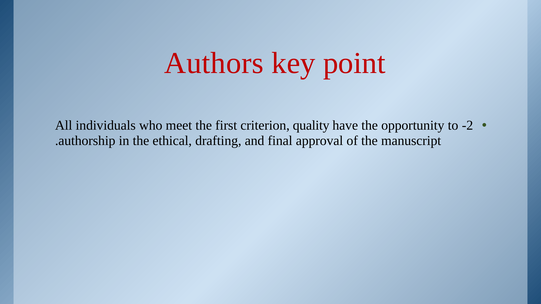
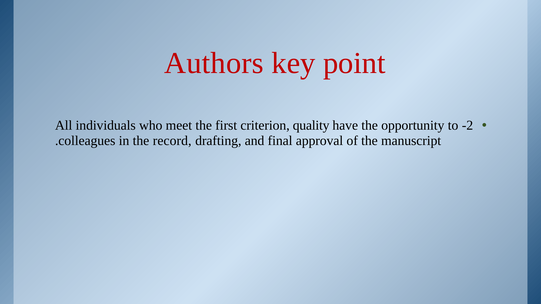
authorship: authorship -> colleagues
ethical: ethical -> record
